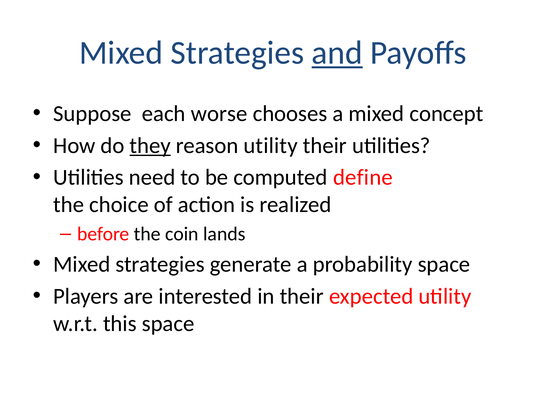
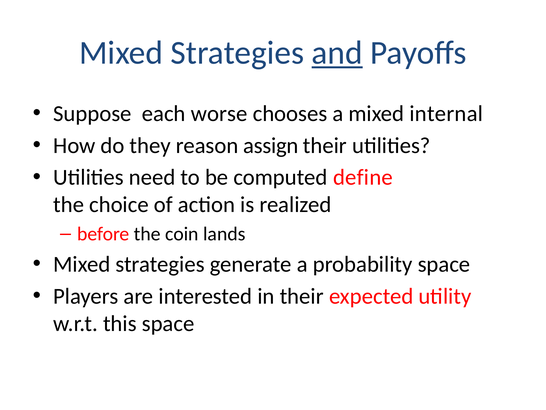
concept: concept -> internal
they underline: present -> none
reason utility: utility -> assign
